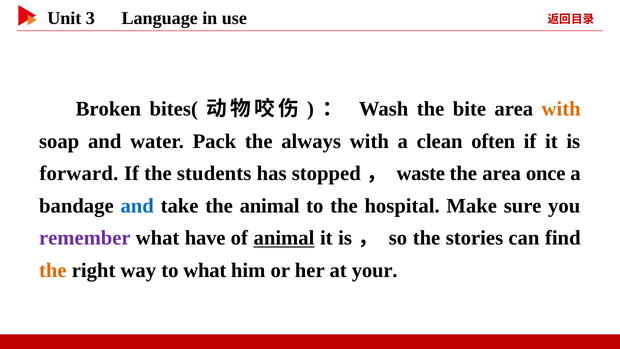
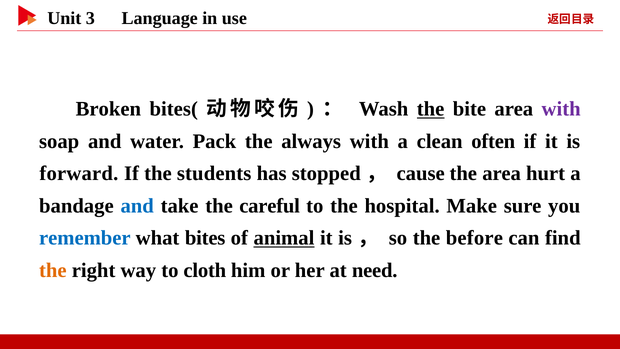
the at (431, 109) underline: none -> present
with at (561, 109) colour: orange -> purple
waste: waste -> cause
once: once -> hurt
the animal: animal -> careful
remember colour: purple -> blue
have: have -> bites
stories: stories -> before
to what: what -> cloth
your: your -> need
